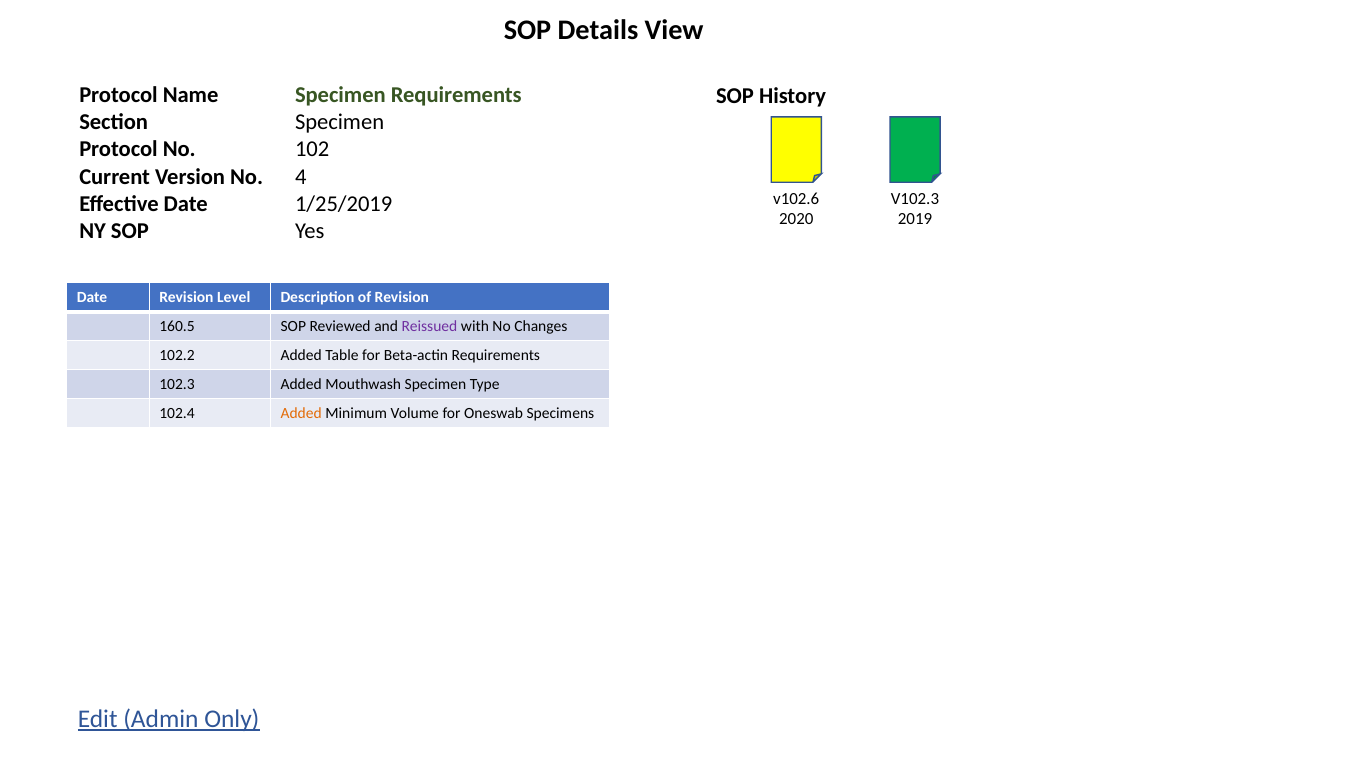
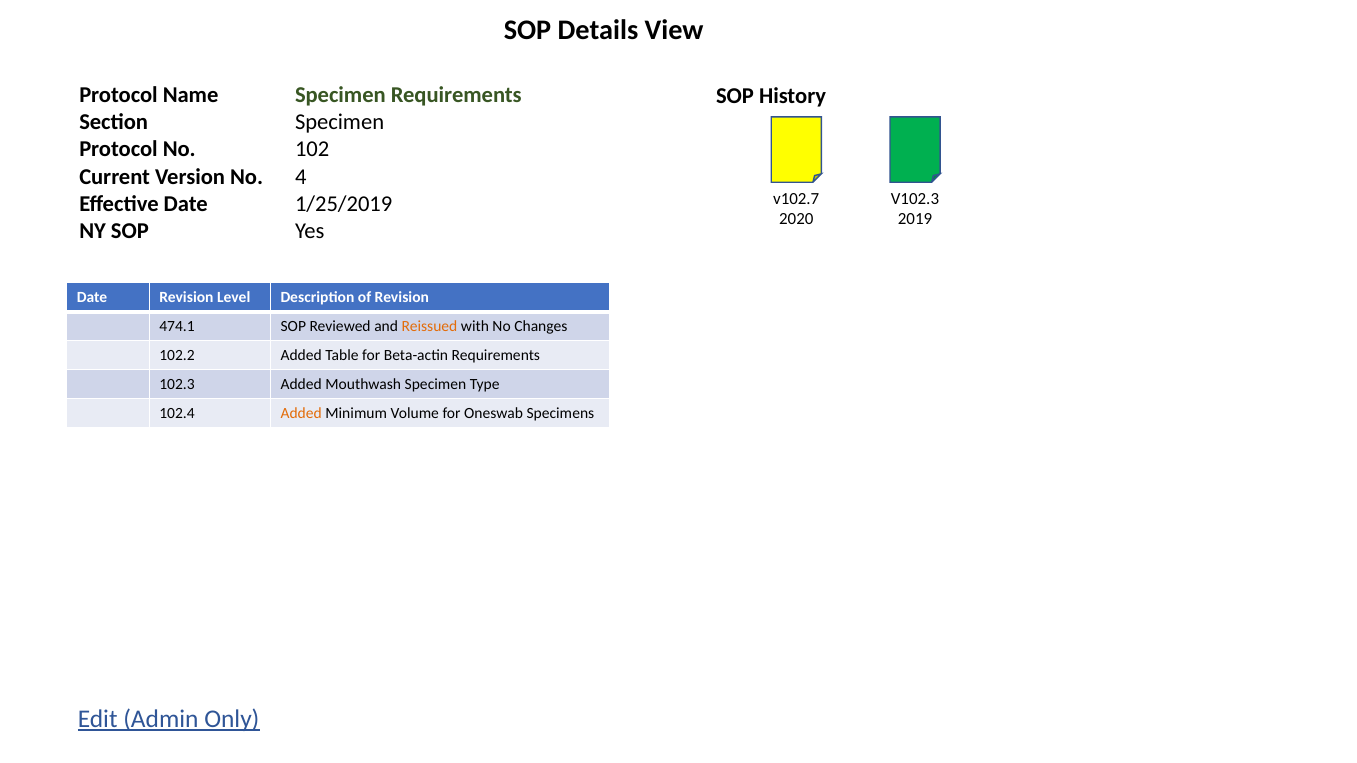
v102.6: v102.6 -> v102.7
160.5: 160.5 -> 474.1
Reissued colour: purple -> orange
